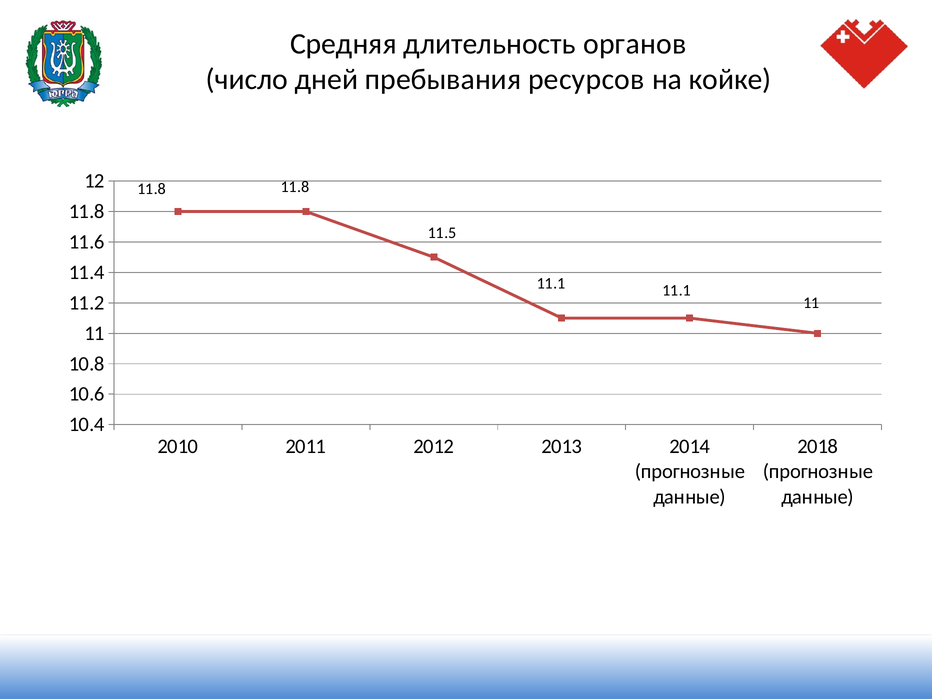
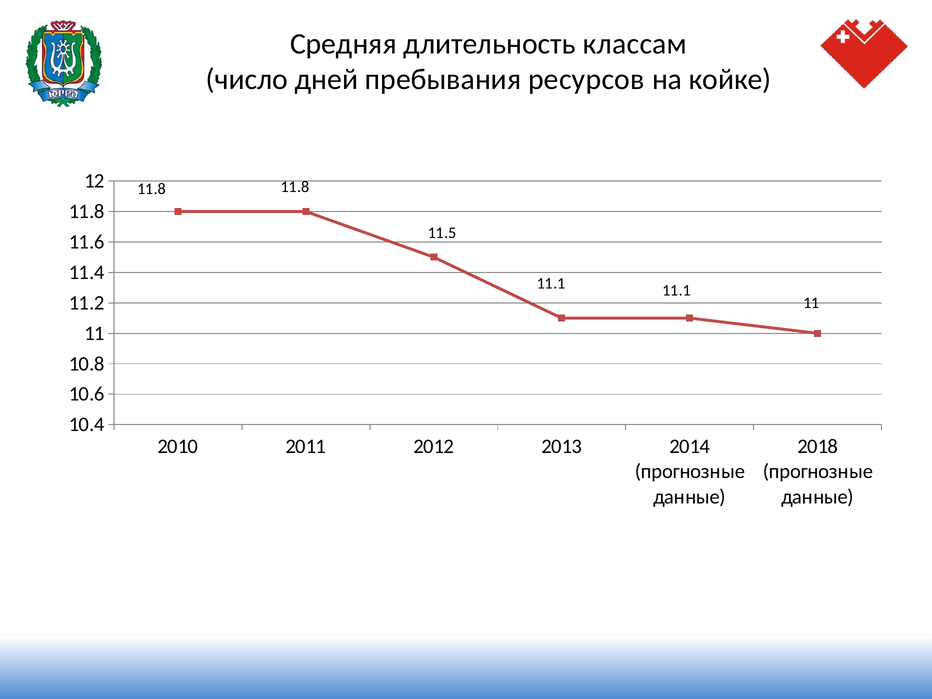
органов: органов -> классам
